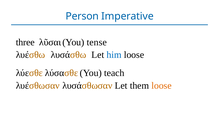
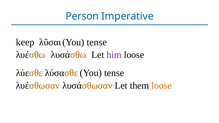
three: three -> keep
him colour: blue -> purple
teach at (114, 73): teach -> tense
